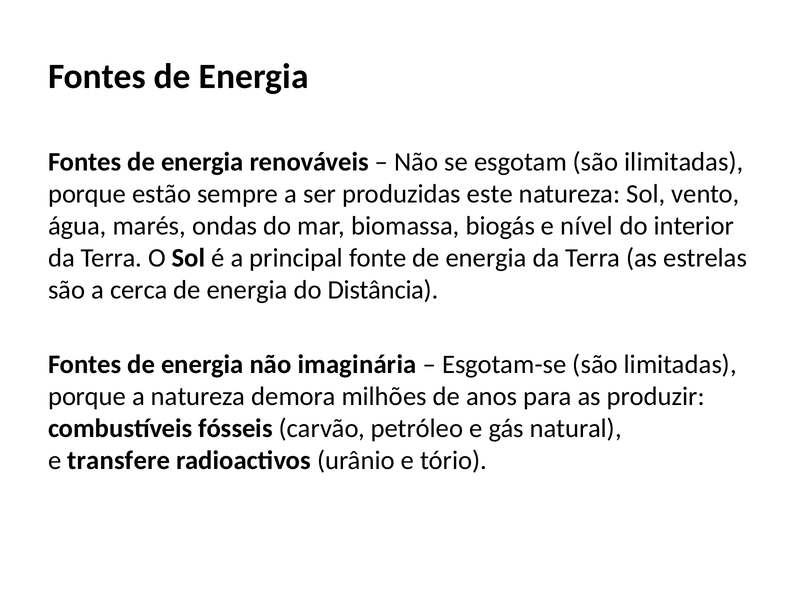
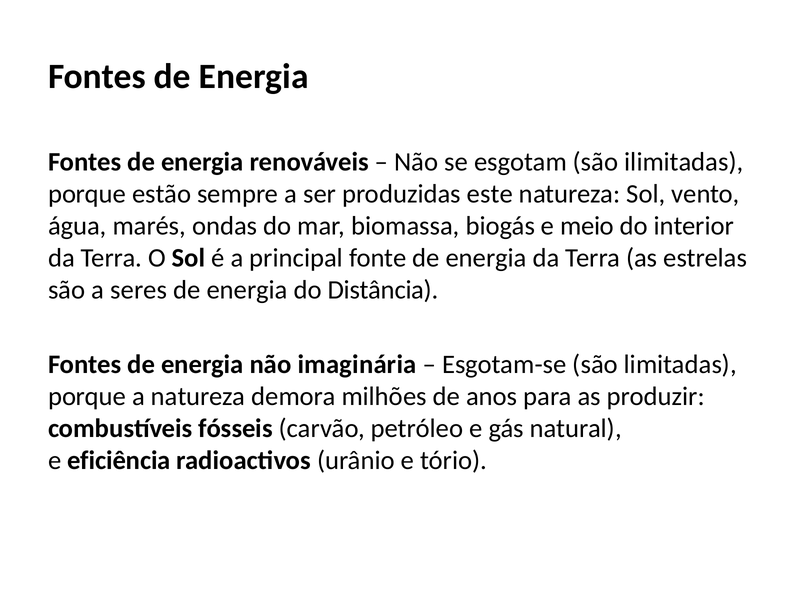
nível: nível -> meio
cerca: cerca -> seres
transfere: transfere -> eficiência
